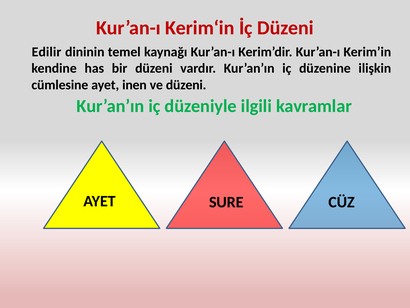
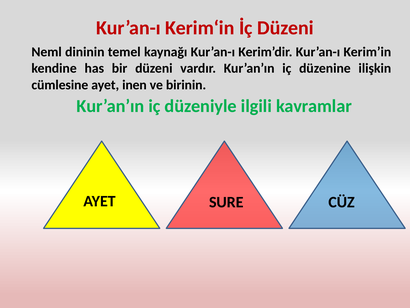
Edilir: Edilir -> Neml
ve düzeni: düzeni -> birinin
